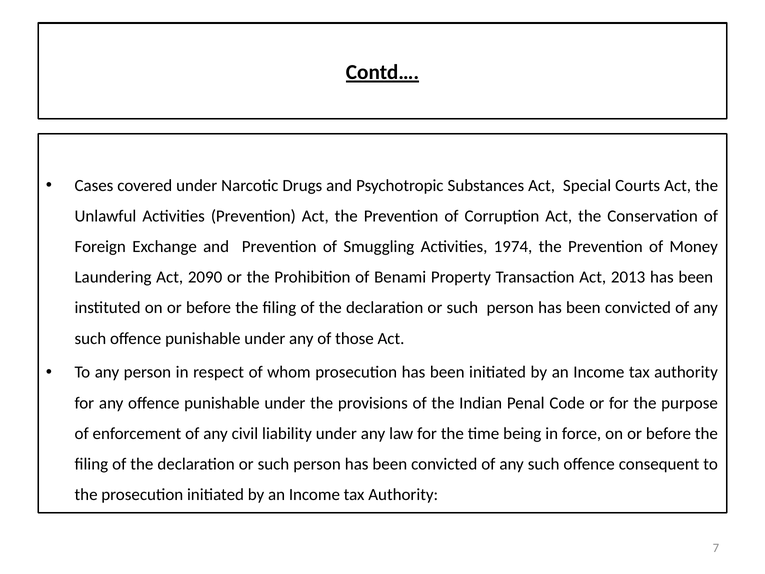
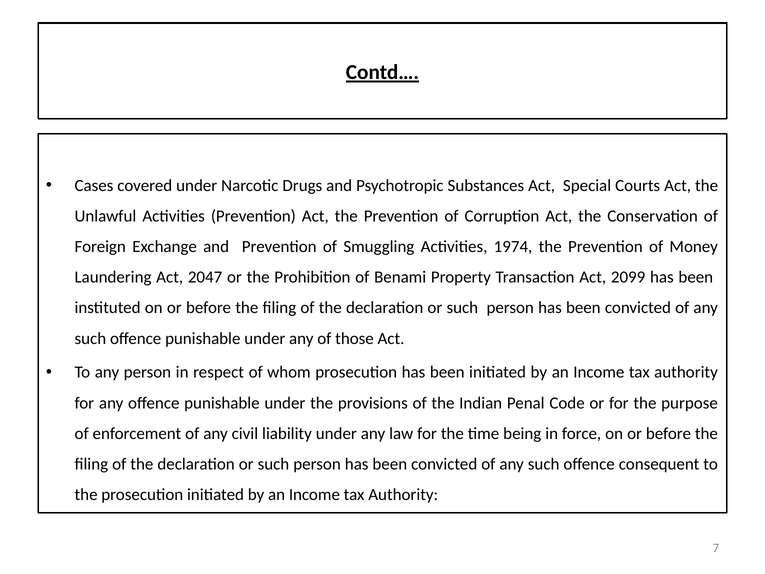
2090: 2090 -> 2047
2013: 2013 -> 2099
